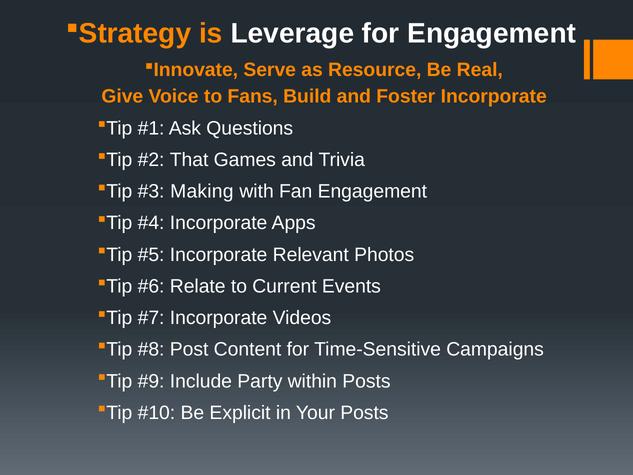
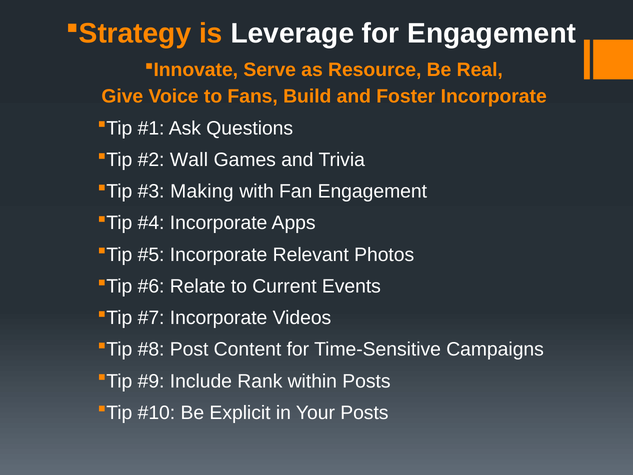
That: That -> Wall
Party: Party -> Rank
